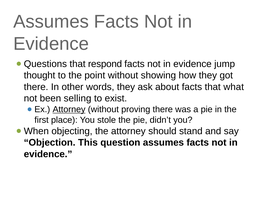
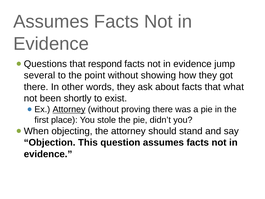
thought: thought -> several
selling: selling -> shortly
